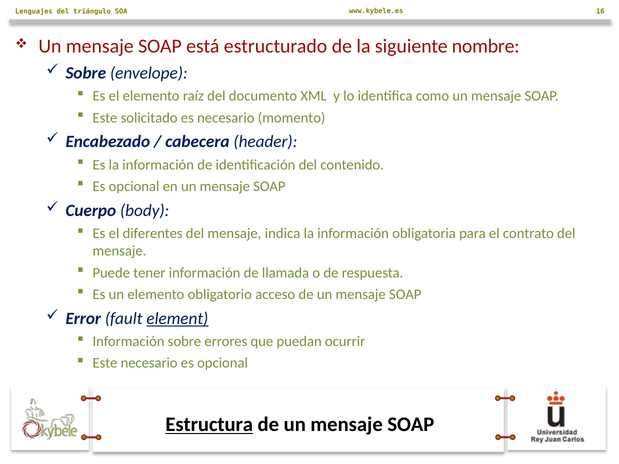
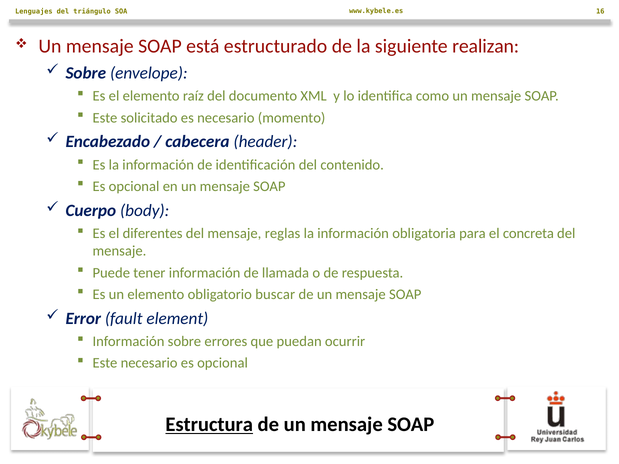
nombre: nombre -> realizan
indica: indica -> reglas
contrato: contrato -> concreta
acceso: acceso -> buscar
element underline: present -> none
